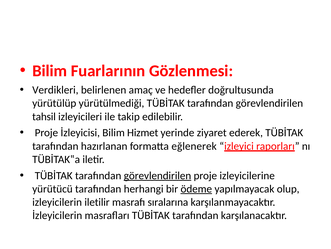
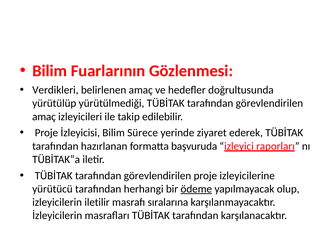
tahsil at (44, 116): tahsil -> amaç
Hizmet: Hizmet -> Sürece
eğlenerek: eğlenerek -> başvuruda
görevlendirilen at (157, 175) underline: present -> none
